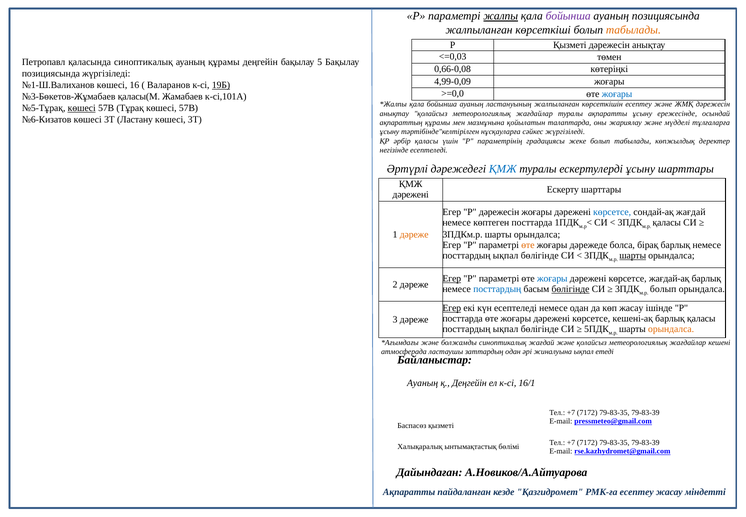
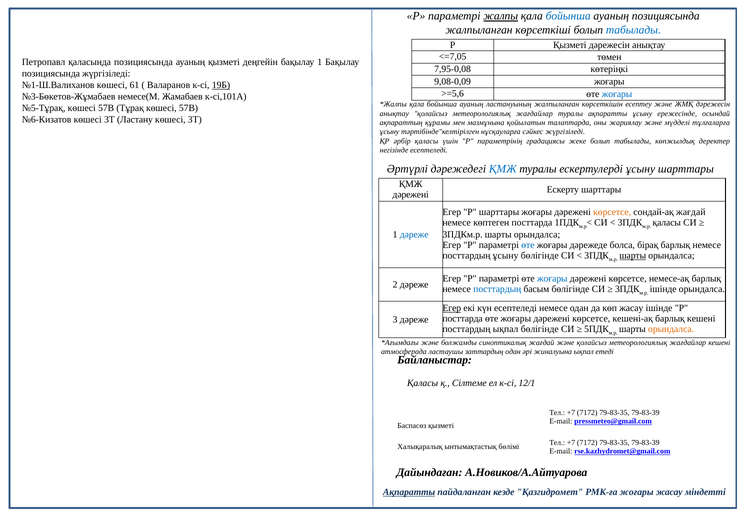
бойынша at (568, 16) colour: purple -> blue
табылады at (633, 30) colour: orange -> blue
<=0,03: <=0,03 -> <=7,05
қаласында синоптикалық: синоптикалық -> позициясында
ауаның құрамы: құрамы -> қызметі
бақылау 5: 5 -> 1
0,66-0,08: 0,66-0,08 -> 7,95-0,08
4,99-0,09: 4,99-0,09 -> 9,08-0,09
16: 16 -> 61
>=0,0: >=0,0 -> >=5,6
қаласы(М: қаласы(М -> немесе(М
көшесі at (82, 108) underline: present -> none
Р дәрежесін: дәрежесін -> шарттары
көрсетсе at (612, 212) colour: blue -> orange
дәреже at (414, 234) colour: orange -> blue
өте at (528, 245) colour: orange -> blue
ықпал at (506, 255): ықпал -> ұсыну
Егер at (452, 278) underline: present -> none
жағдай-ақ: жағдай-ақ -> немесе-ақ
бөлігінде at (570, 289) underline: present -> none
болып at (663, 289): болып -> ішінде
барлық қаласы: қаласы -> кешені
Ауаның at (423, 383): Ауаның -> Қаласы
қ Деңгейін: Деңгейін -> Сілтеме
16/1: 16/1 -> 12/1
Ақпаратты at (409, 492) underline: none -> present
РМК-ға есептеу: есептеу -> жоғары
